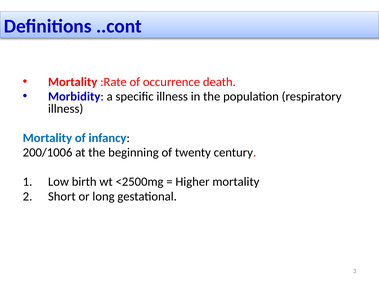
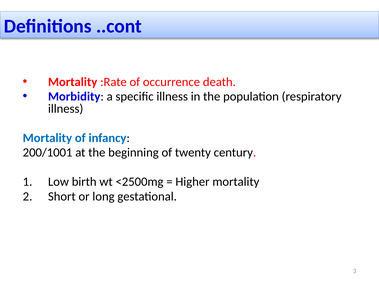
200/1006: 200/1006 -> 200/1001
